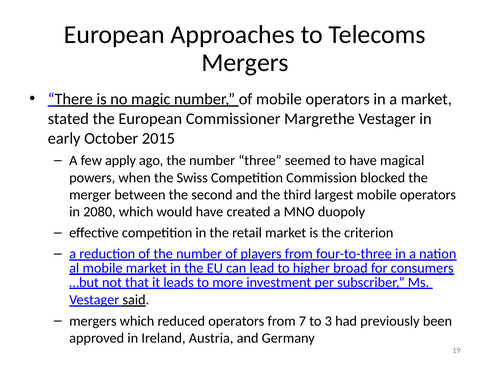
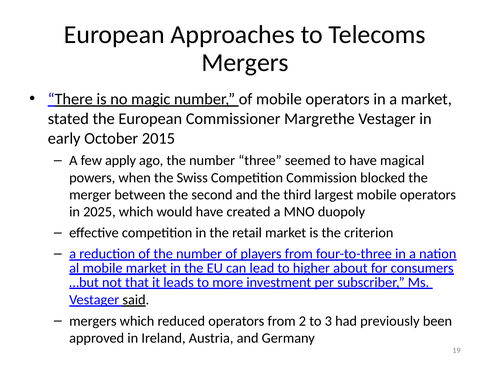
2080: 2080 -> 2025
broad: broad -> about
7: 7 -> 2
